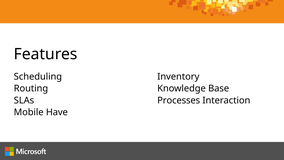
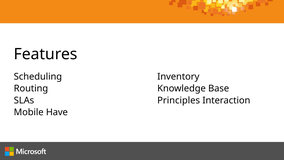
Processes: Processes -> Principles
